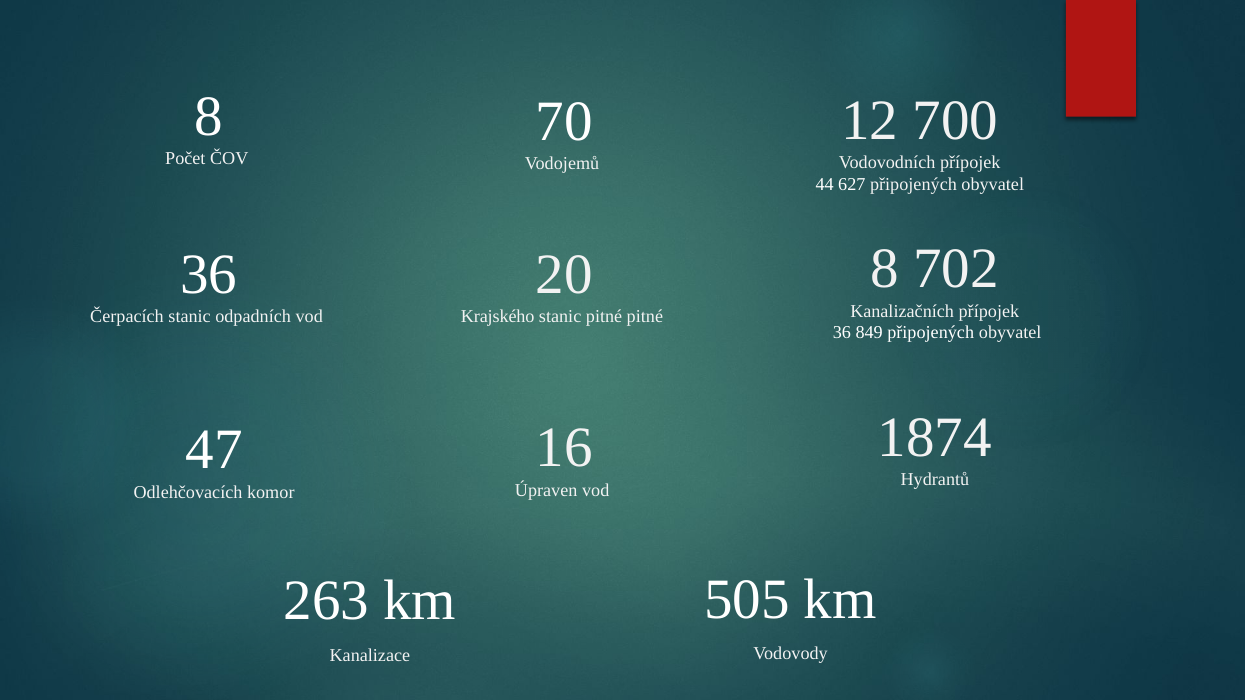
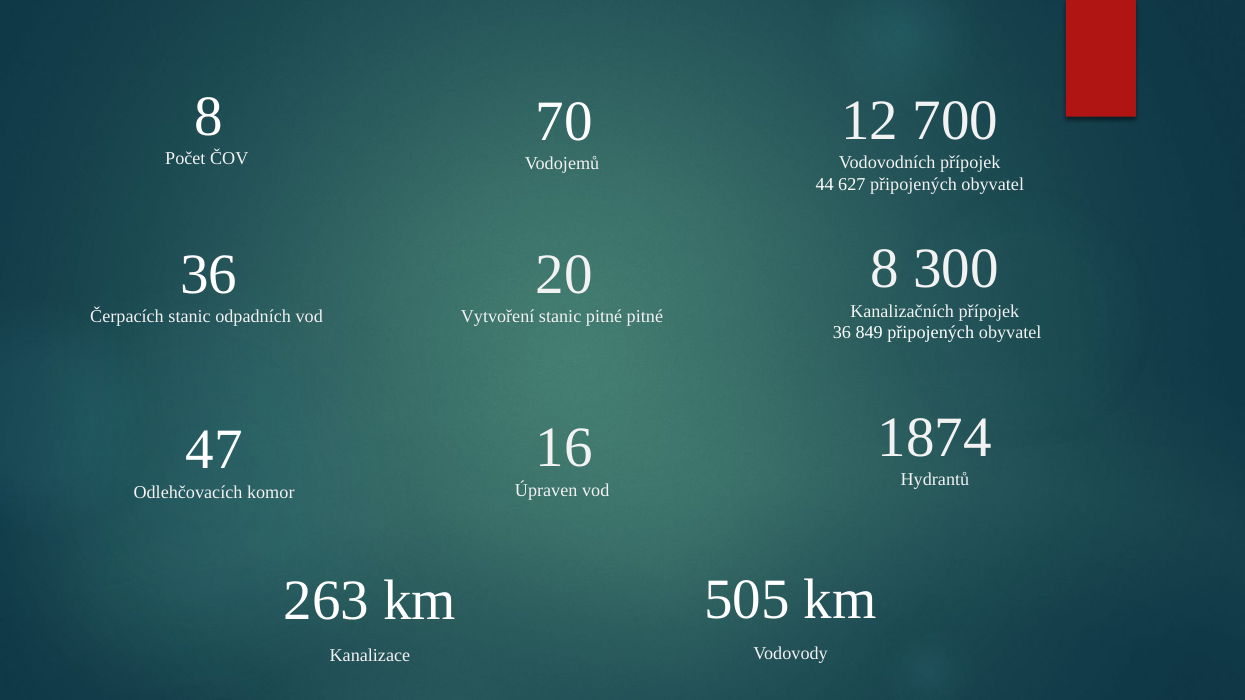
702: 702 -> 300
Krajského: Krajského -> Vytvoření
